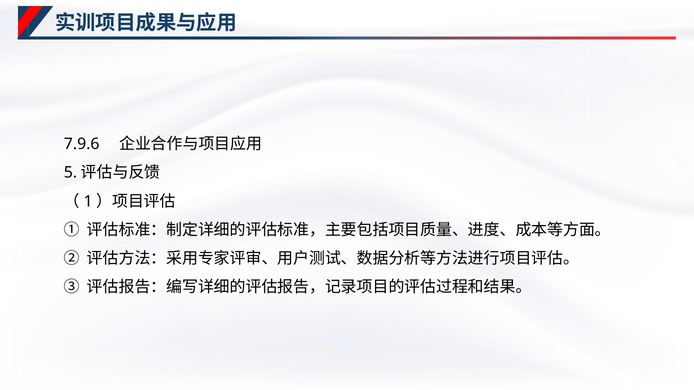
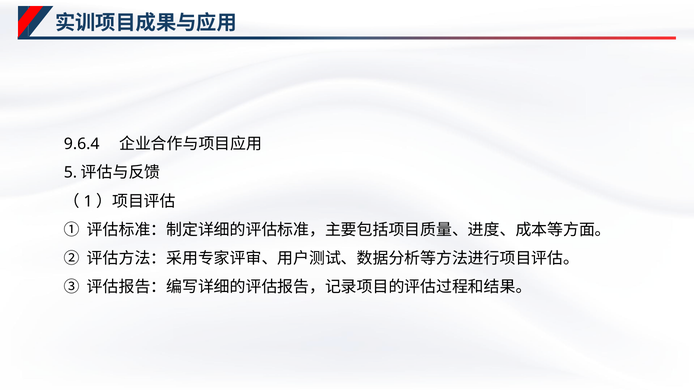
7.9.6: 7.9.6 -> 9.6.4
